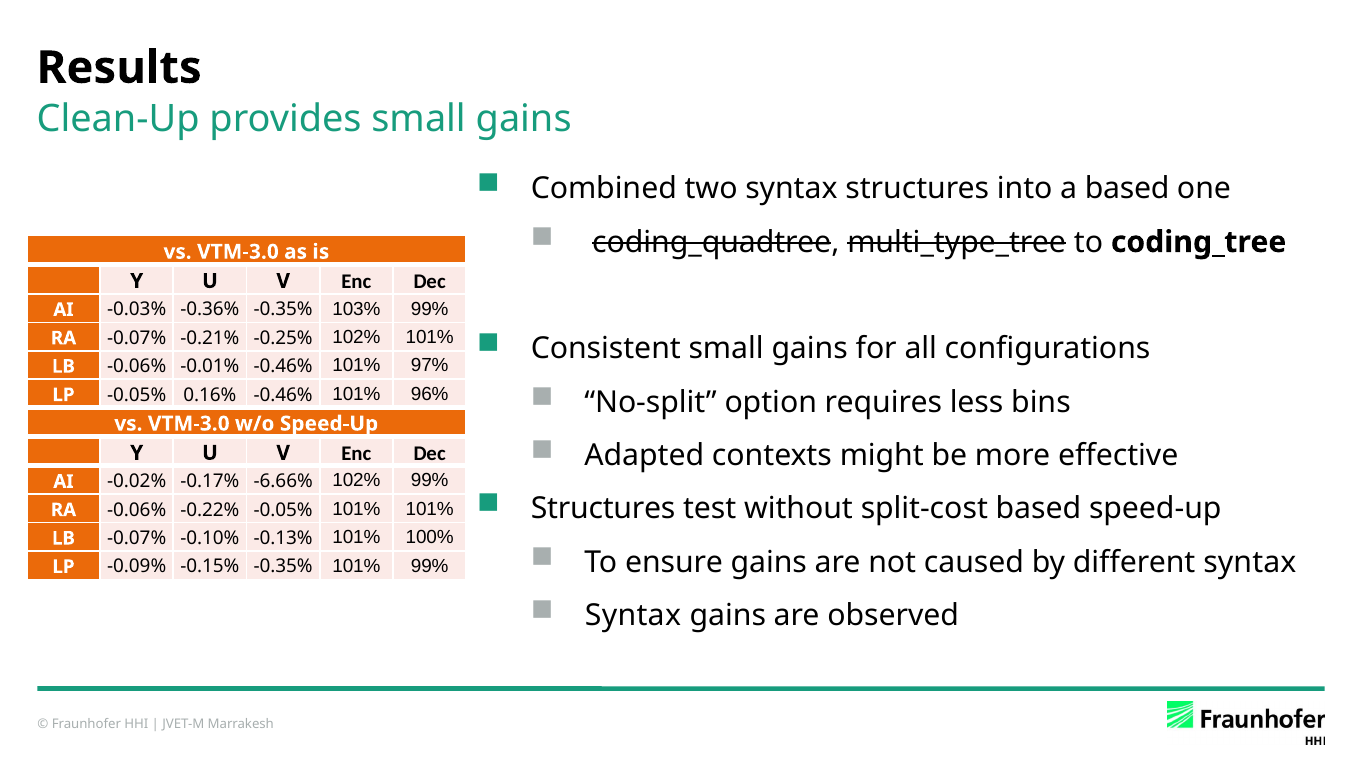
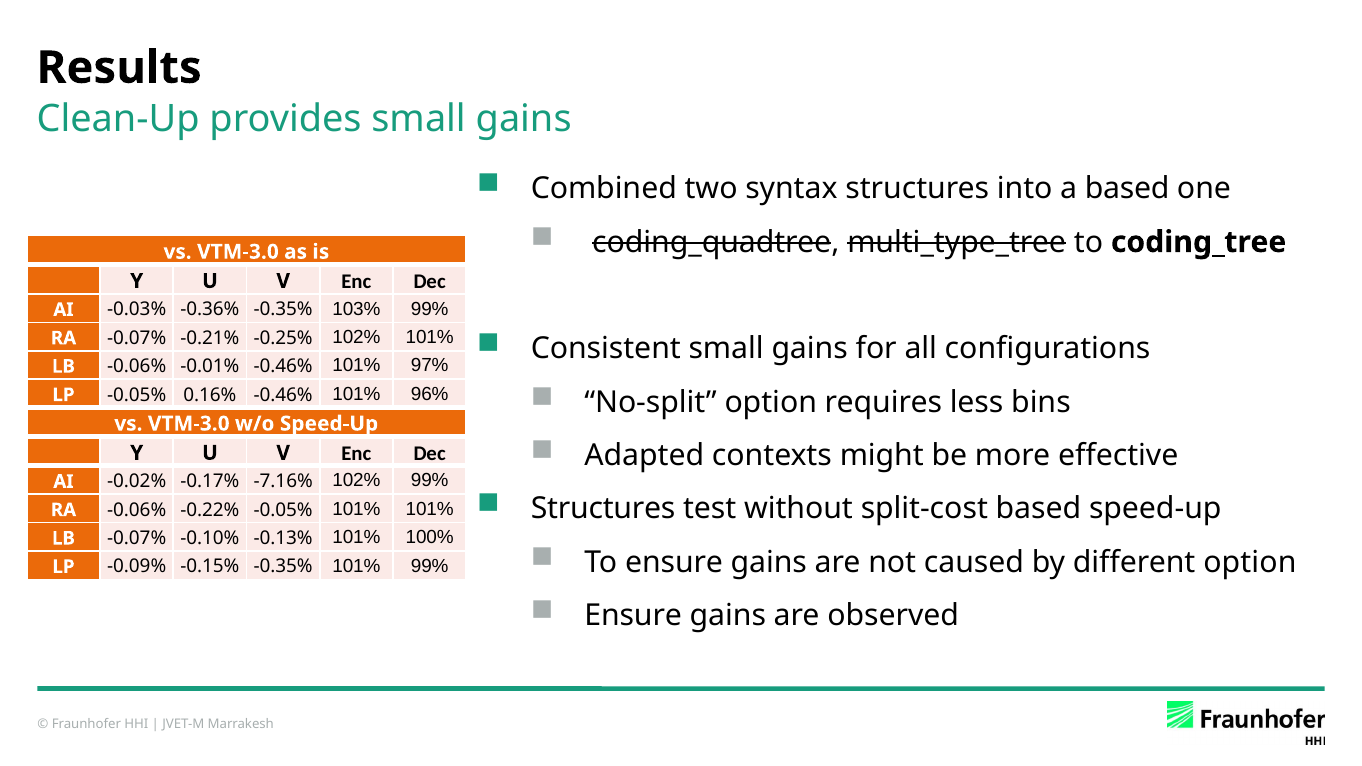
-6.66%: -6.66% -> -7.16%
different syntax: syntax -> option
Syntax at (633, 616): Syntax -> Ensure
